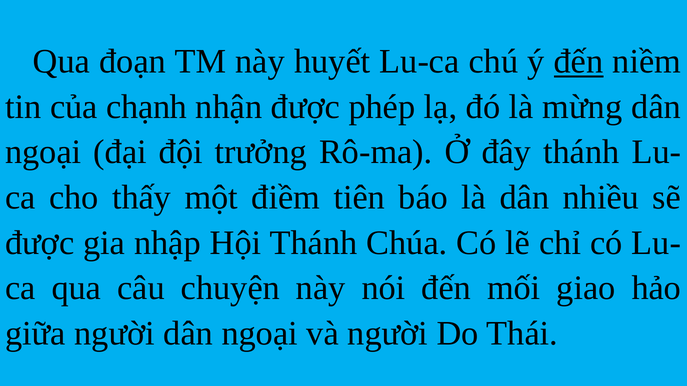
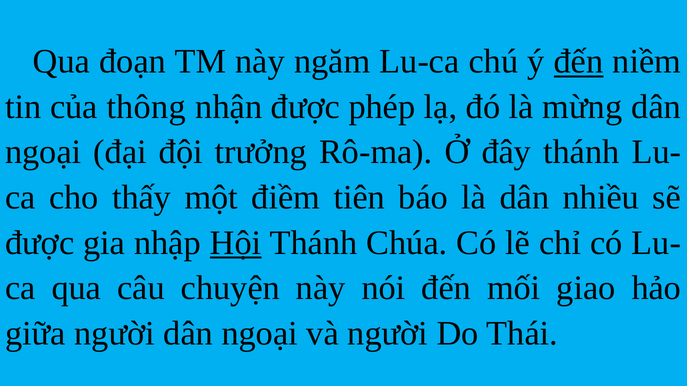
huyết: huyết -> ngăm
chạnh: chạnh -> thông
Hội underline: none -> present
